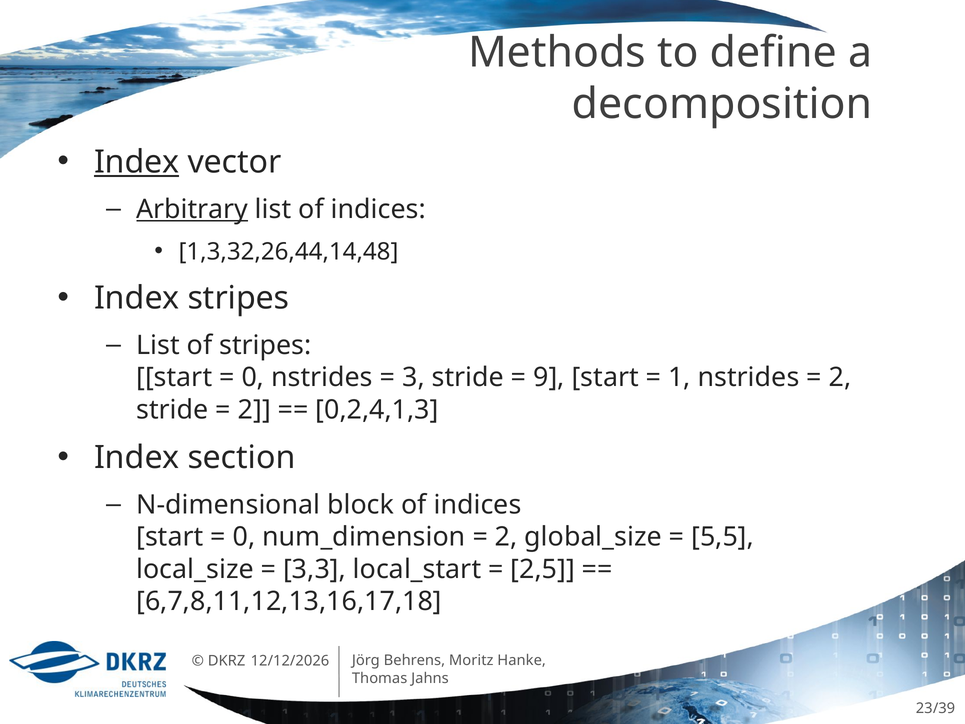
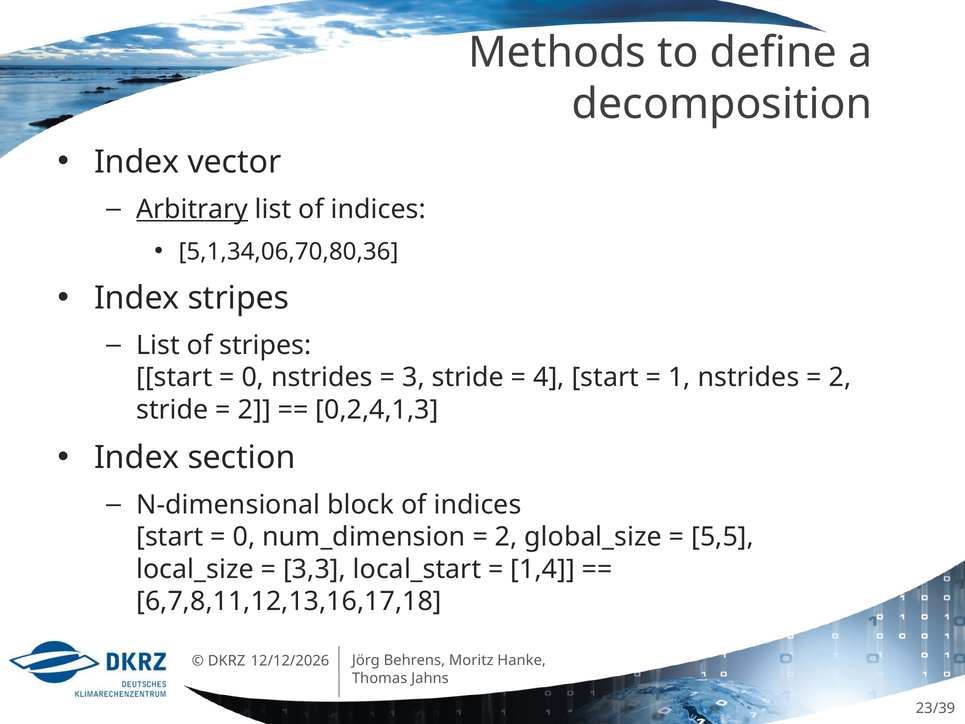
Index at (137, 162) underline: present -> none
1,3,32,26,44,14,48: 1,3,32,26,44,14,48 -> 5,1,34,06,70,80,36
9: 9 -> 4
2,5: 2,5 -> 1,4
